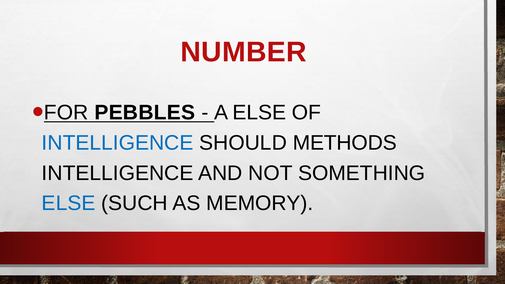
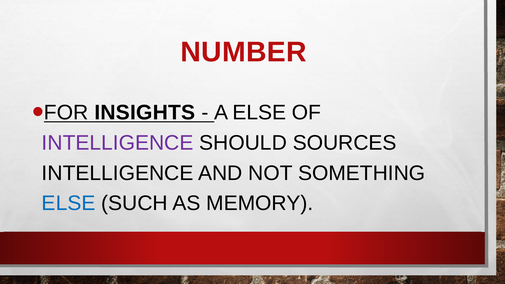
PEBBLES: PEBBLES -> INSIGHTS
INTELLIGENCE at (118, 143) colour: blue -> purple
METHODS: METHODS -> SOURCES
